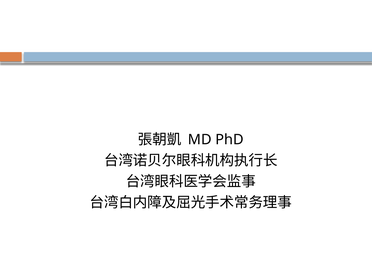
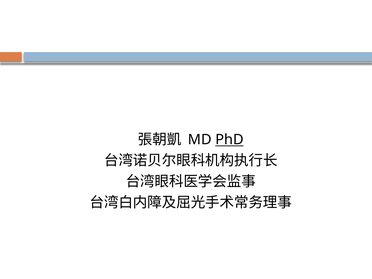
PhD underline: none -> present
